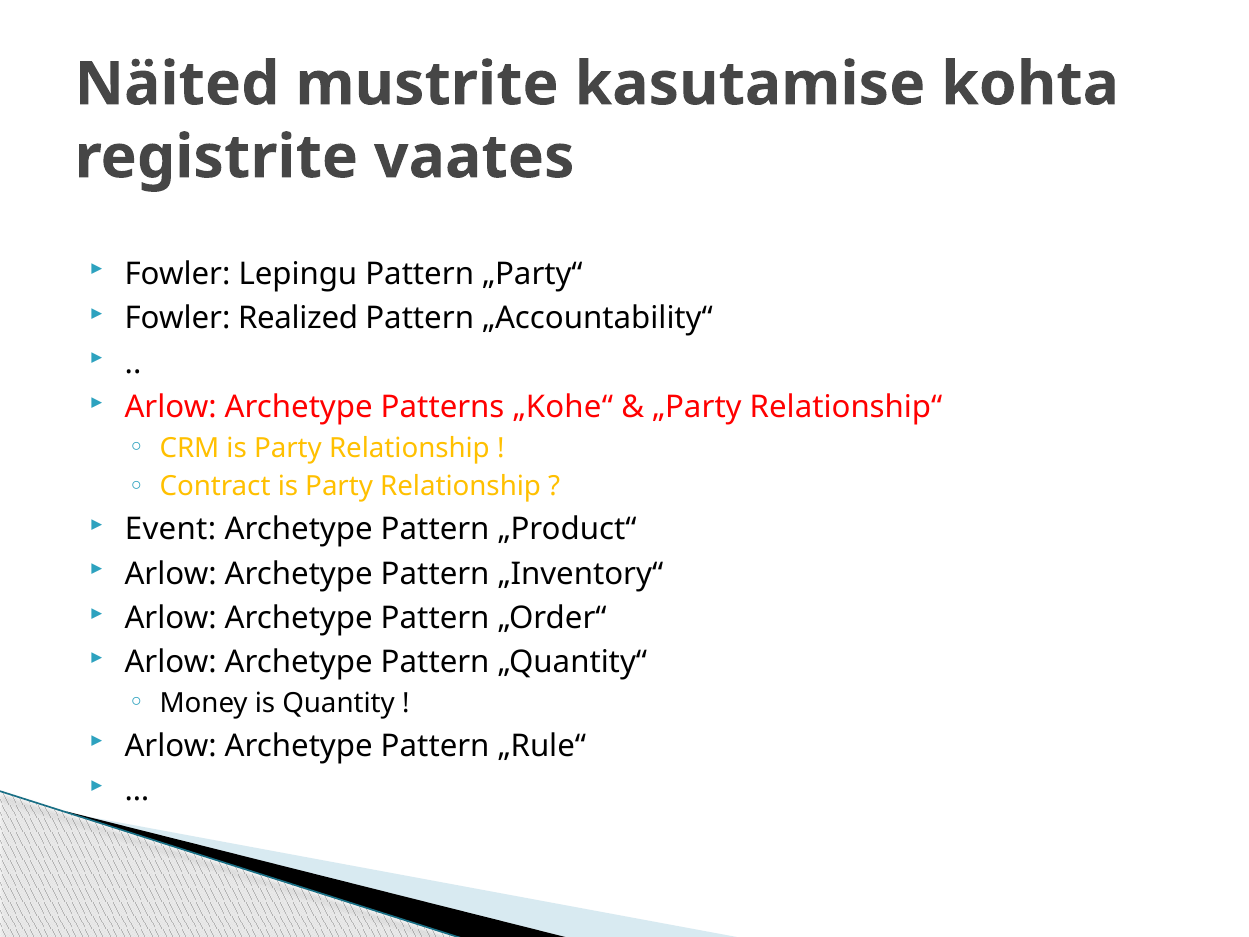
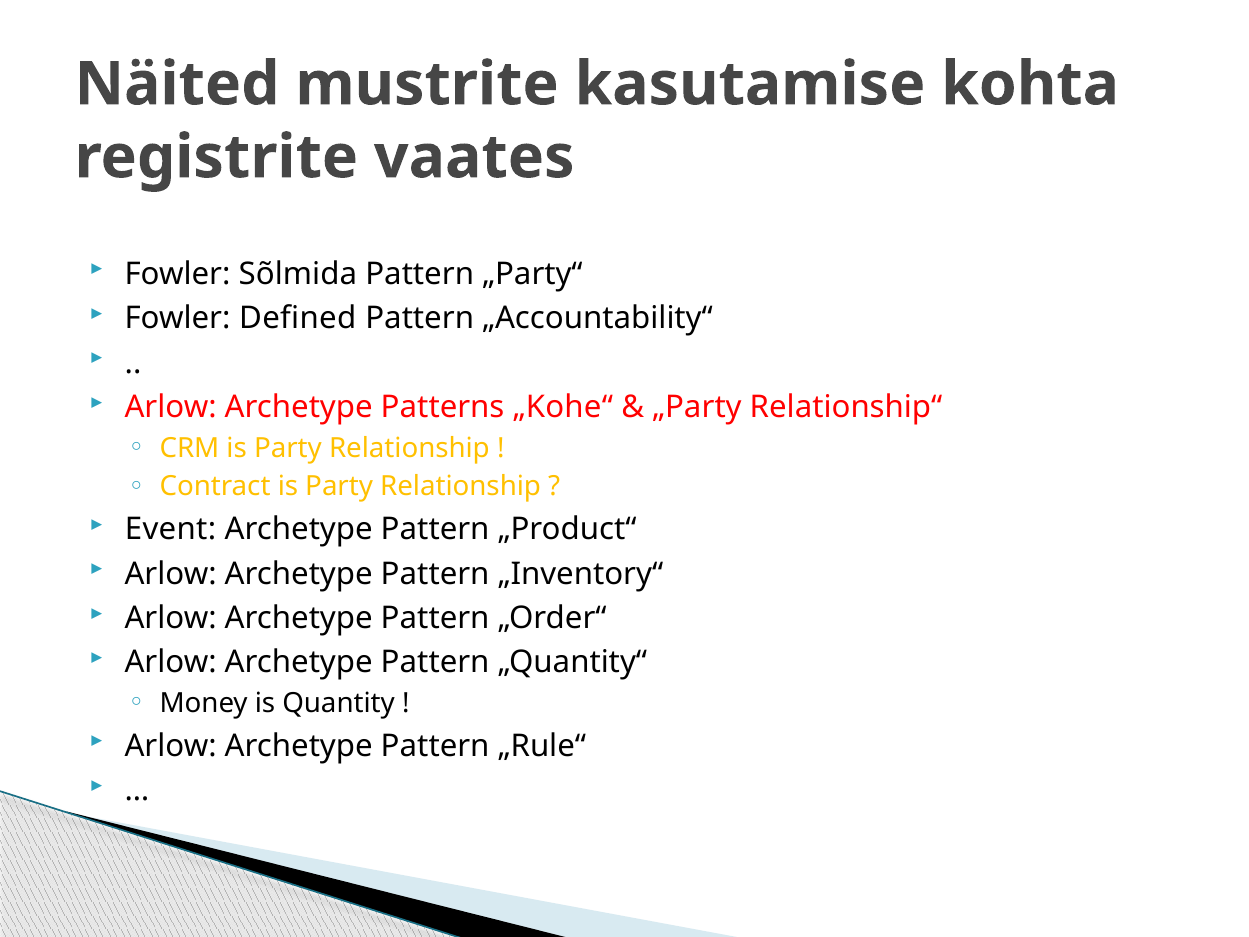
Lepingu: Lepingu -> Sõlmida
Realized: Realized -> Defined
